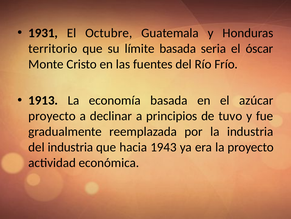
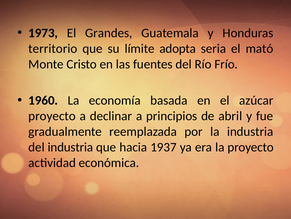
1931: 1931 -> 1973
Octubre: Octubre -> Grandes
límite basada: basada -> adopta
óscar: óscar -> mató
1913: 1913 -> 1960
tuvo: tuvo -> abril
1943: 1943 -> 1937
